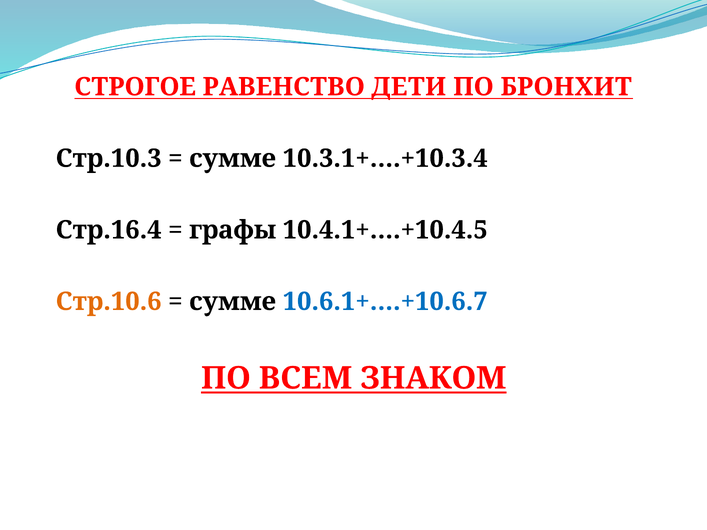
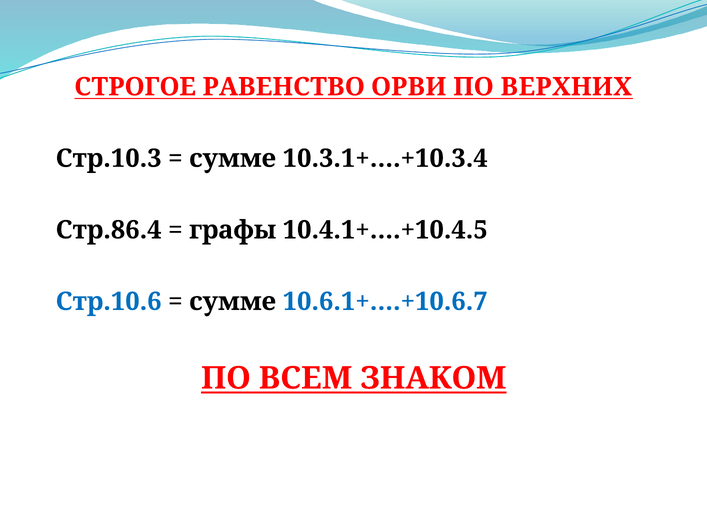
ДЕТИ: ДЕТИ -> ОРВИ
БРОНХИТ: БРОНХИТ -> ВЕРХНИХ
Стр.16.4: Стр.16.4 -> Стр.86.4
Стр.10.6 colour: orange -> blue
